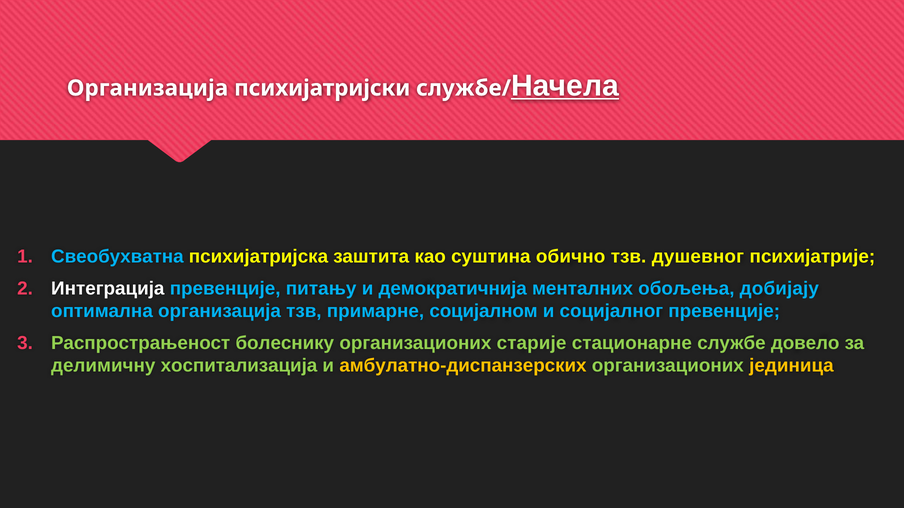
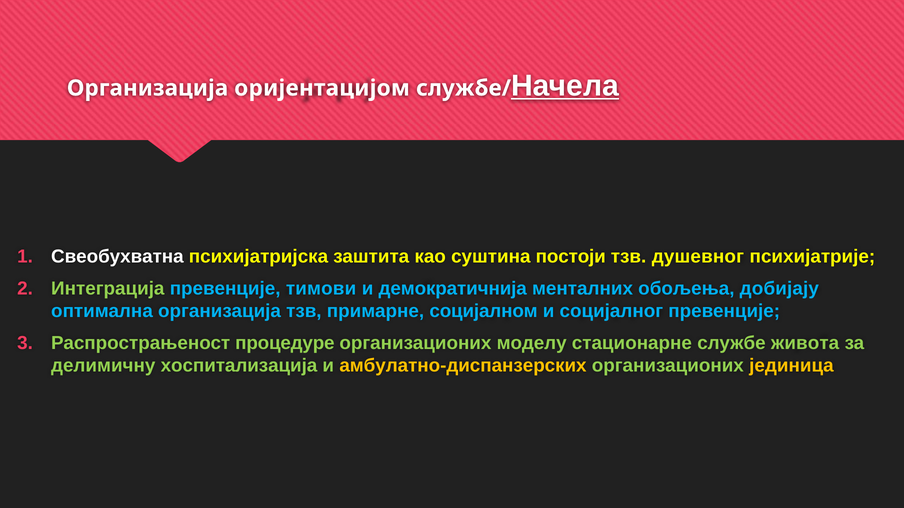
психијатријски: психијатријски -> оријентацијом
Свеобухватна colour: light blue -> white
обично: обично -> постоји
Интеграција colour: white -> light green
питању: питању -> тимови
болеснику: болеснику -> процедуре
старије: старије -> моделу
довело: довело -> живота
